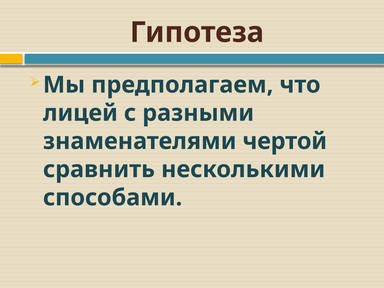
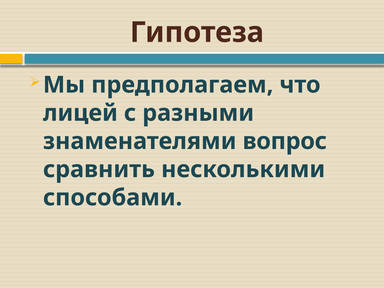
чертой: чертой -> вопрос
